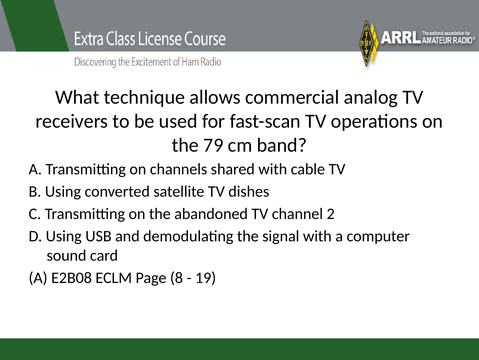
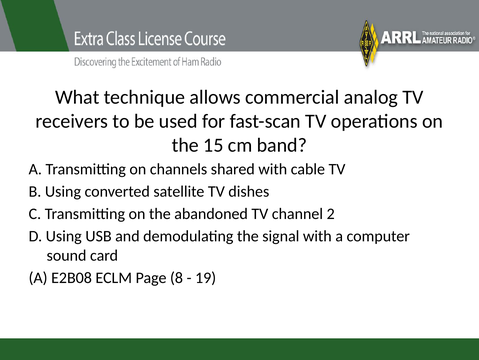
79: 79 -> 15
